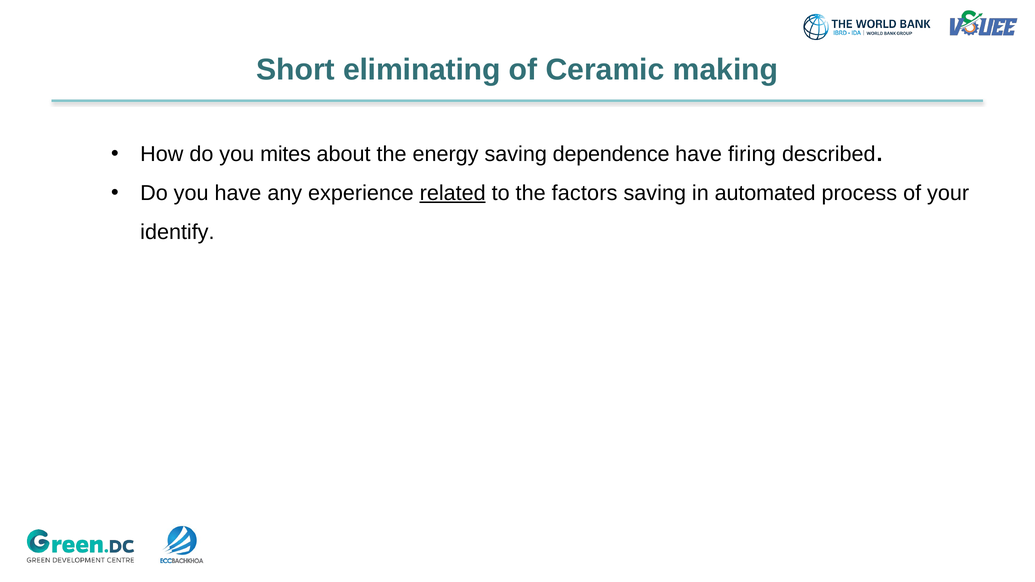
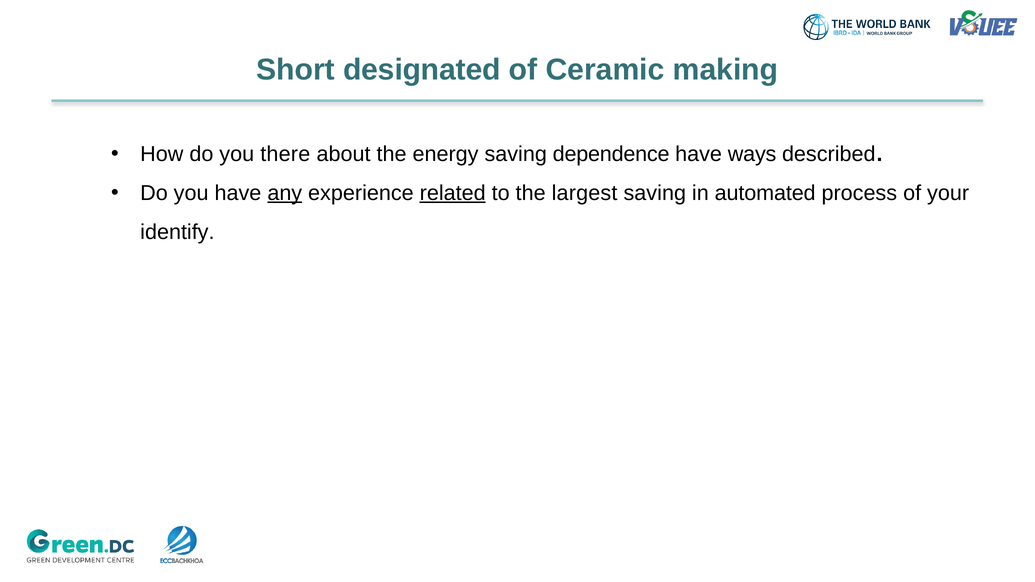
eliminating: eliminating -> designated
mites: mites -> there
firing: firing -> ways
any underline: none -> present
factors: factors -> largest
